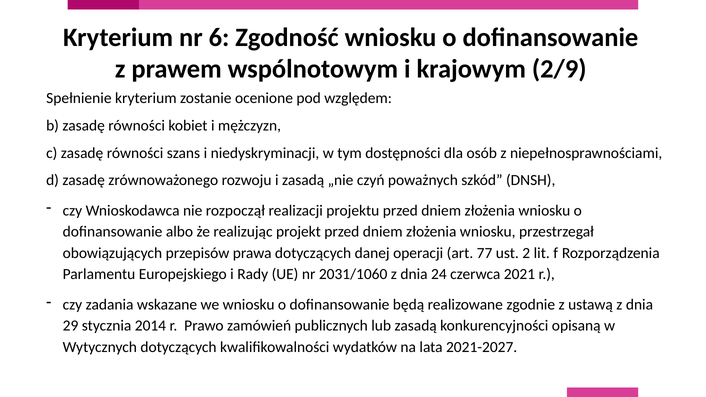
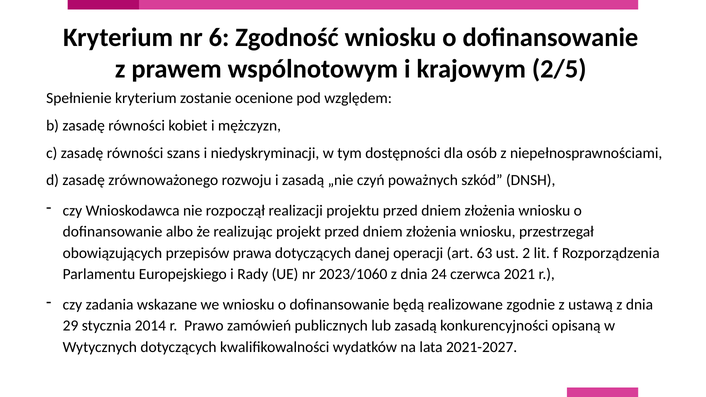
2/9: 2/9 -> 2/5
77: 77 -> 63
2031/1060: 2031/1060 -> 2023/1060
